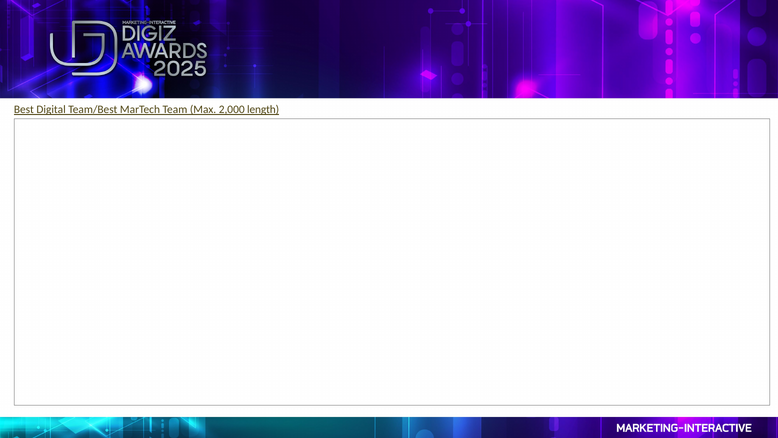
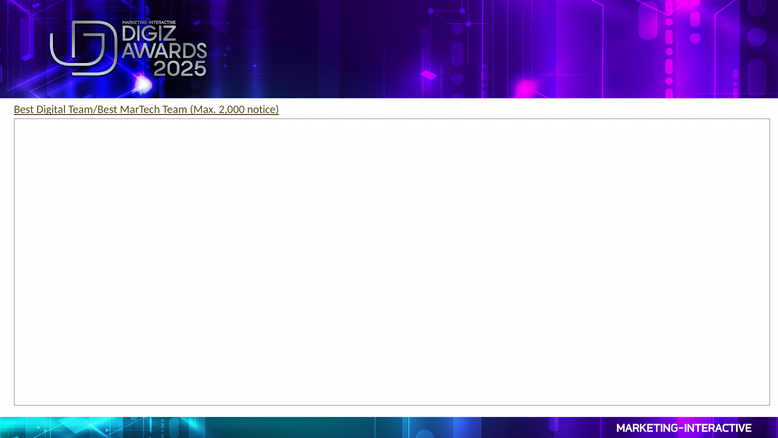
length: length -> notice
